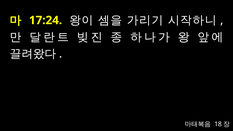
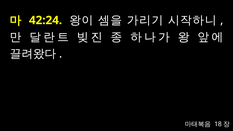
17:24: 17:24 -> 42:24
